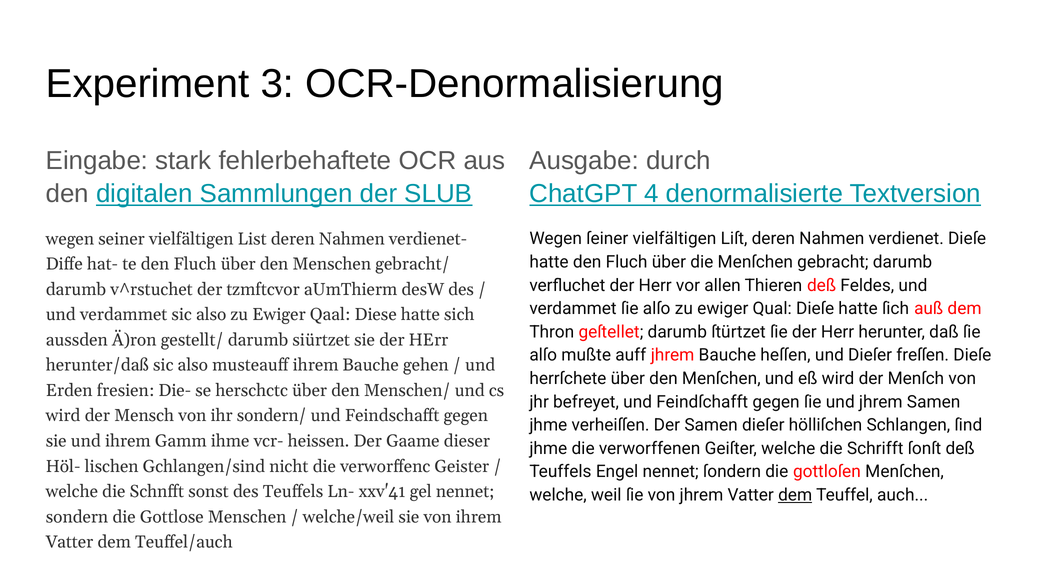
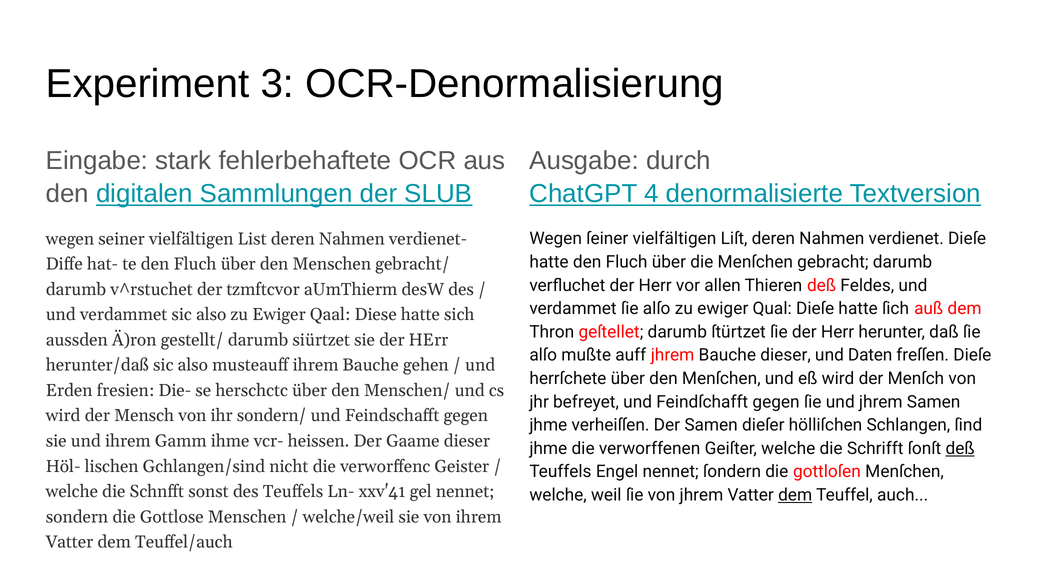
Bauche heſſen: heſſen -> dieser
und Dieſer: Dieſer -> Daten
deß at (960, 448) underline: none -> present
